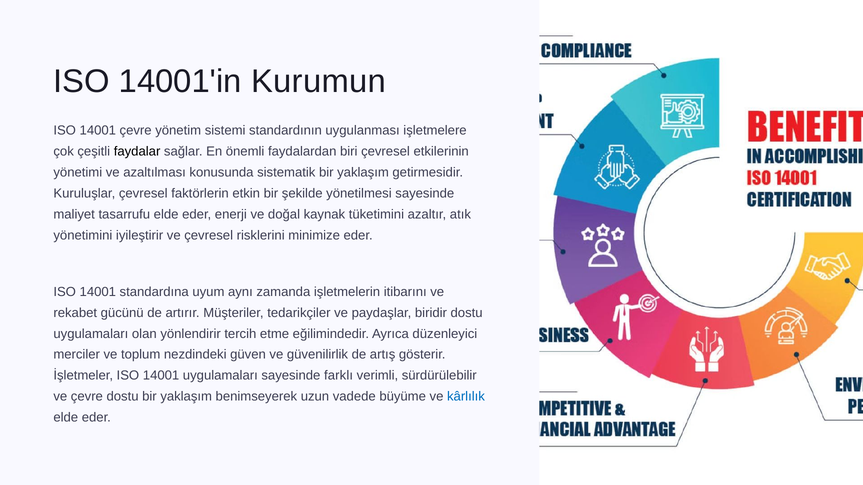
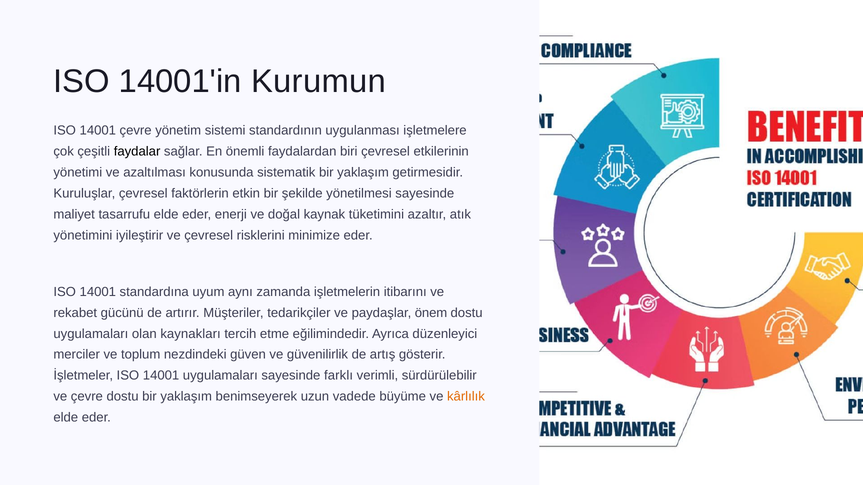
biridir: biridir -> önem
yönlendirir: yönlendirir -> kaynakları
kârlılık colour: blue -> orange
